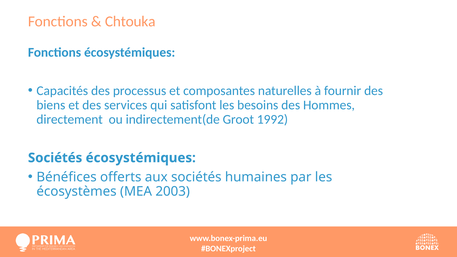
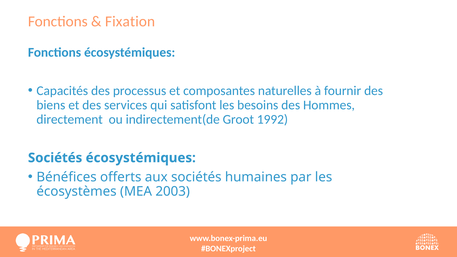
Chtouka: Chtouka -> Fixation
